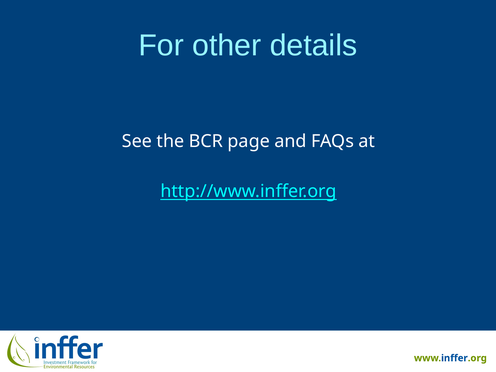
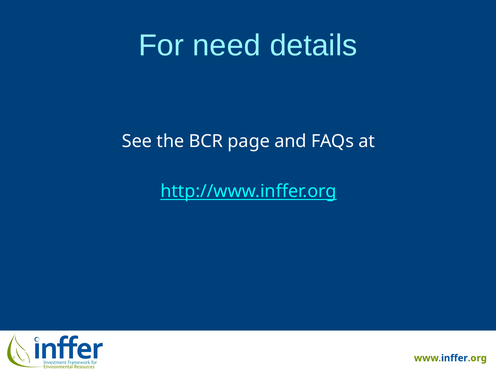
other: other -> need
